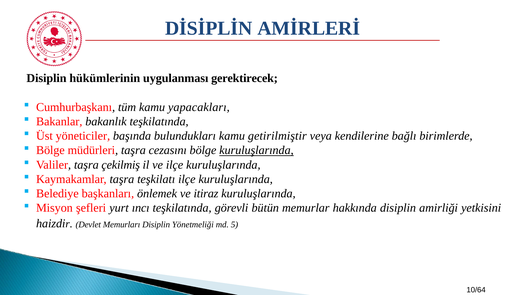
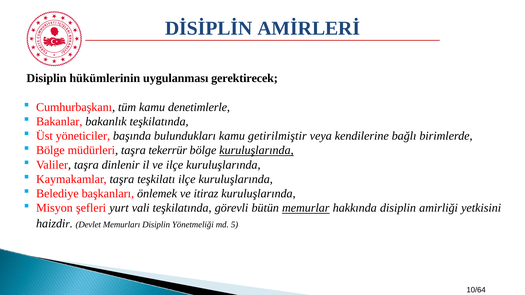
yapacakları: yapacakları -> denetimlerle
cezasını: cezasını -> tekerrür
çekilmiş: çekilmiş -> dinlenir
ıncı: ıncı -> vali
memurlar underline: none -> present
